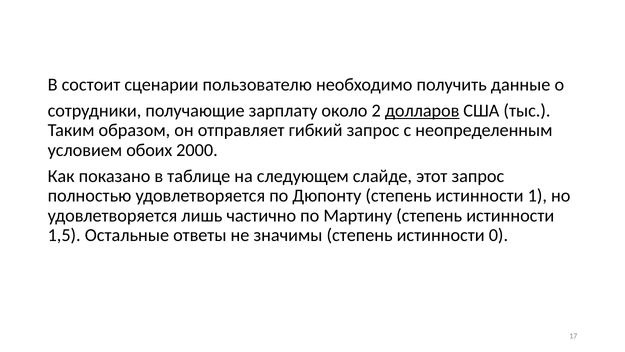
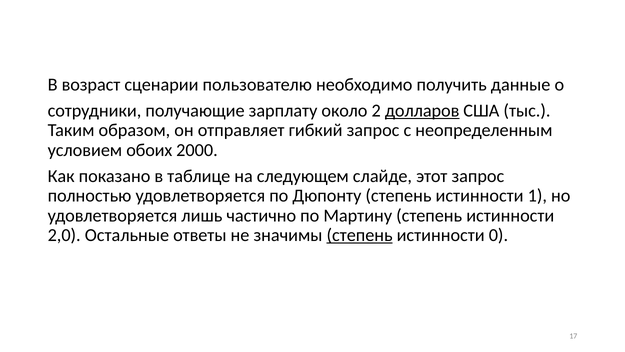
состоит: состоит -> возраст
1,5: 1,5 -> 2,0
степень at (360, 235) underline: none -> present
